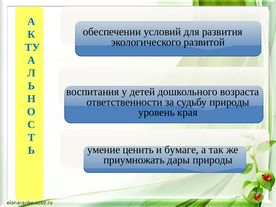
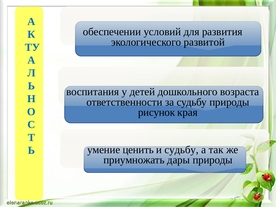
уровень: уровень -> рисунок
и бумаге: бумаге -> судьбу
